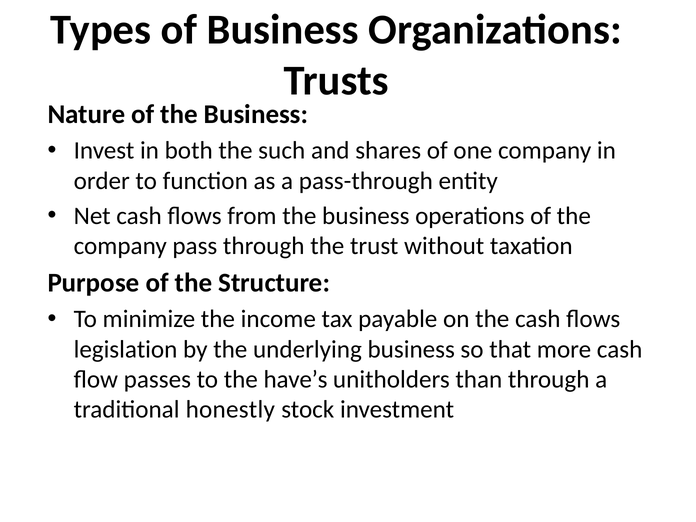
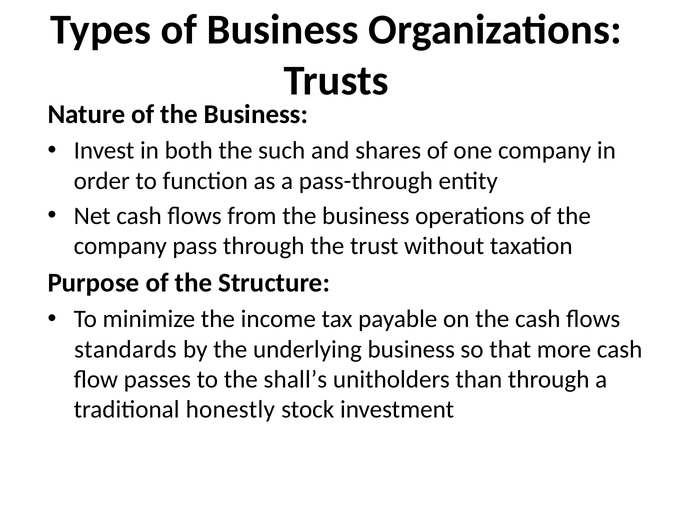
legislation: legislation -> standards
have’s: have’s -> shall’s
